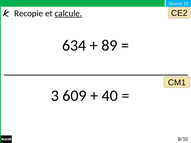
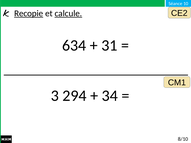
Recopie underline: none -> present
89: 89 -> 31
609: 609 -> 294
40: 40 -> 34
